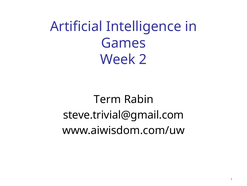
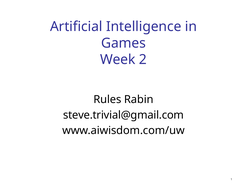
Term: Term -> Rules
